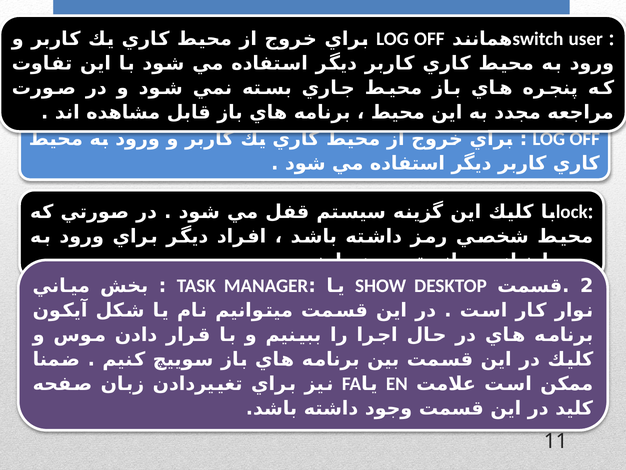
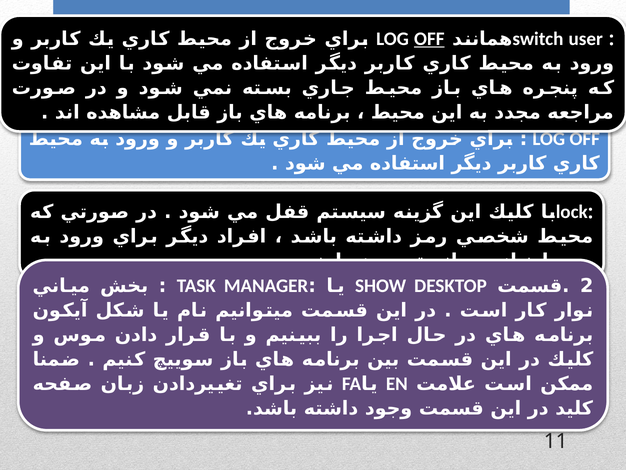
OFF at (429, 39) underline: none -> present
